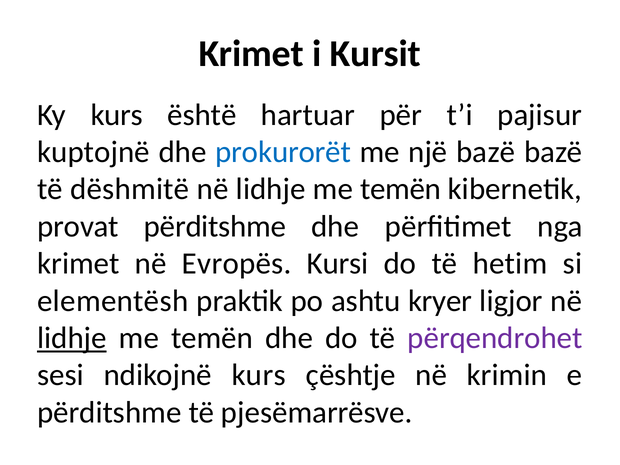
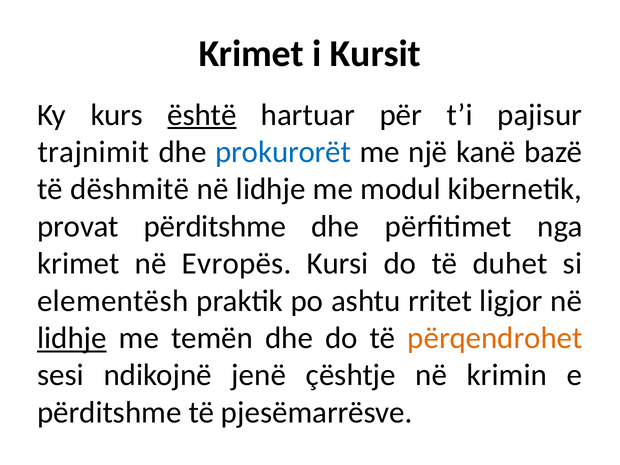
është underline: none -> present
kuptojnë: kuptojnë -> trajnimit
një bazë: bazë -> kanë
temën at (401, 189): temën -> modul
hetim: hetim -> duhet
kryer: kryer -> rritet
përqendrohet colour: purple -> orange
ndikojnë kurs: kurs -> jenë
